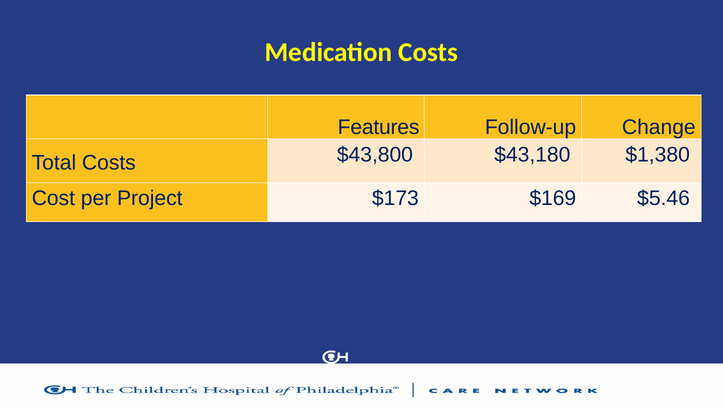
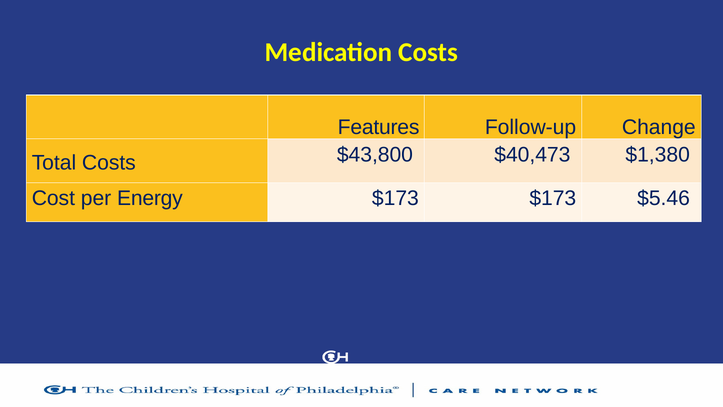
$43,180: $43,180 -> $40,473
Project: Project -> Energy
$173 $169: $169 -> $173
